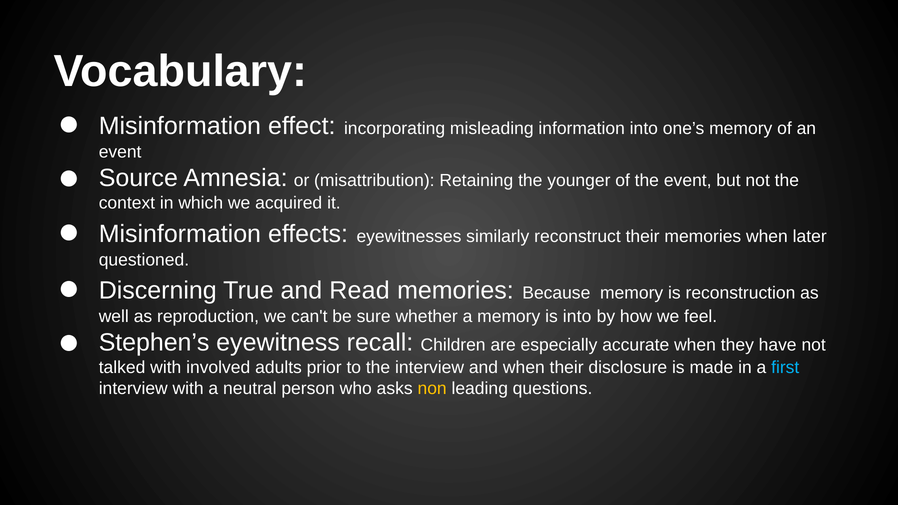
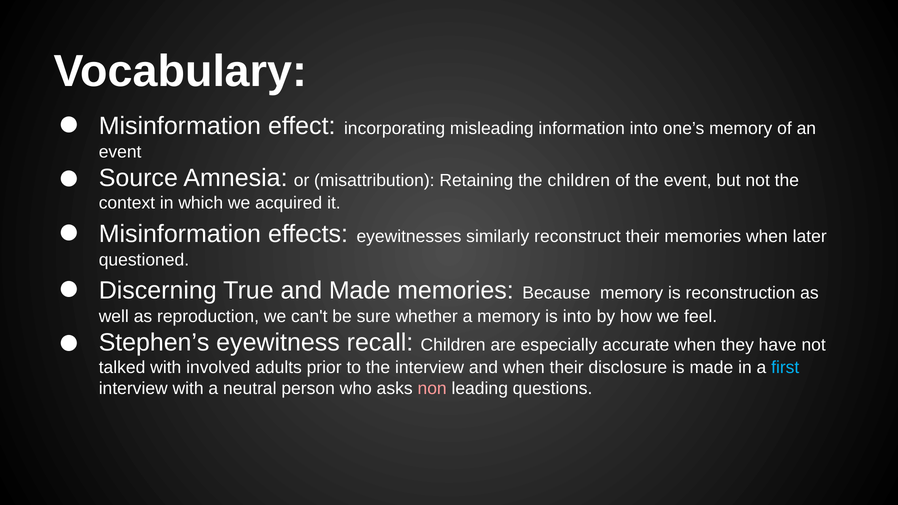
the younger: younger -> children
and Read: Read -> Made
non colour: yellow -> pink
